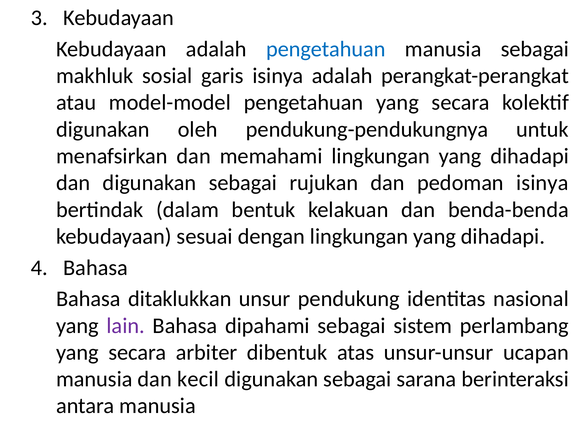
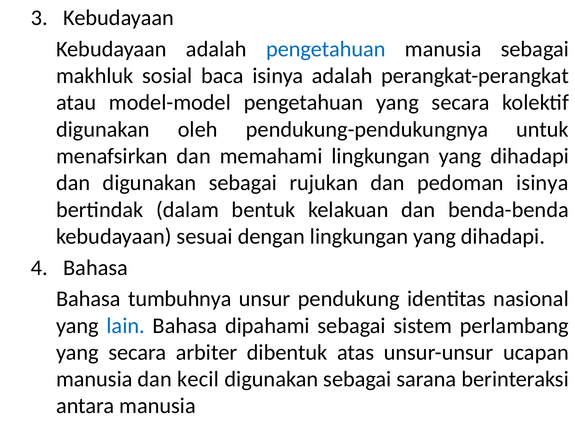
garis: garis -> baca
ditaklukkan: ditaklukkan -> tumbuhnya
lain colour: purple -> blue
